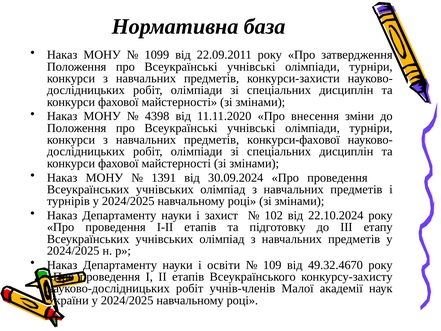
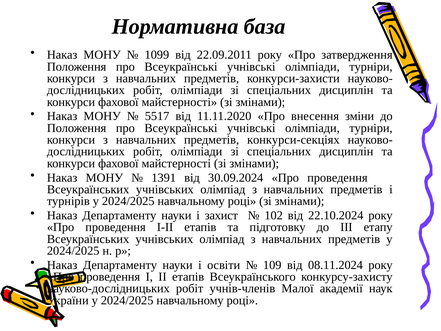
4398: 4398 -> 5517
конкурси-фахової: конкурси-фахової -> конкурси-секціях
49.32.4670: 49.32.4670 -> 08.11.2024
